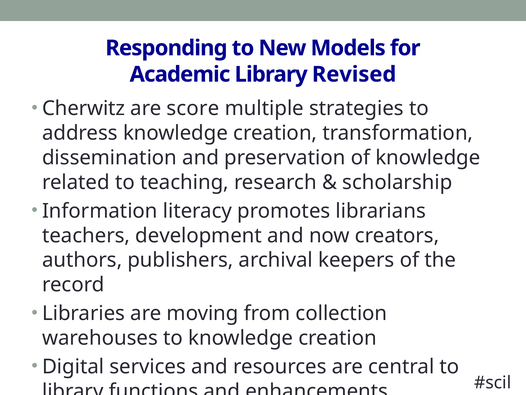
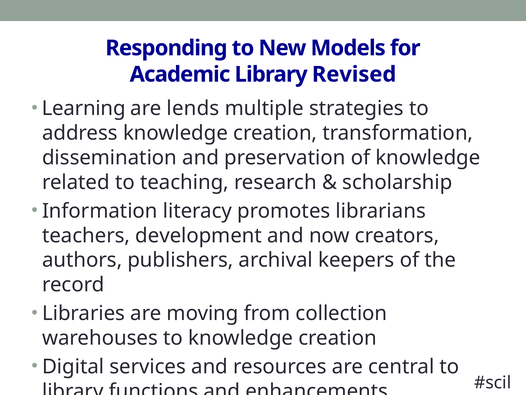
Cherwitz: Cherwitz -> Learning
score: score -> lends
